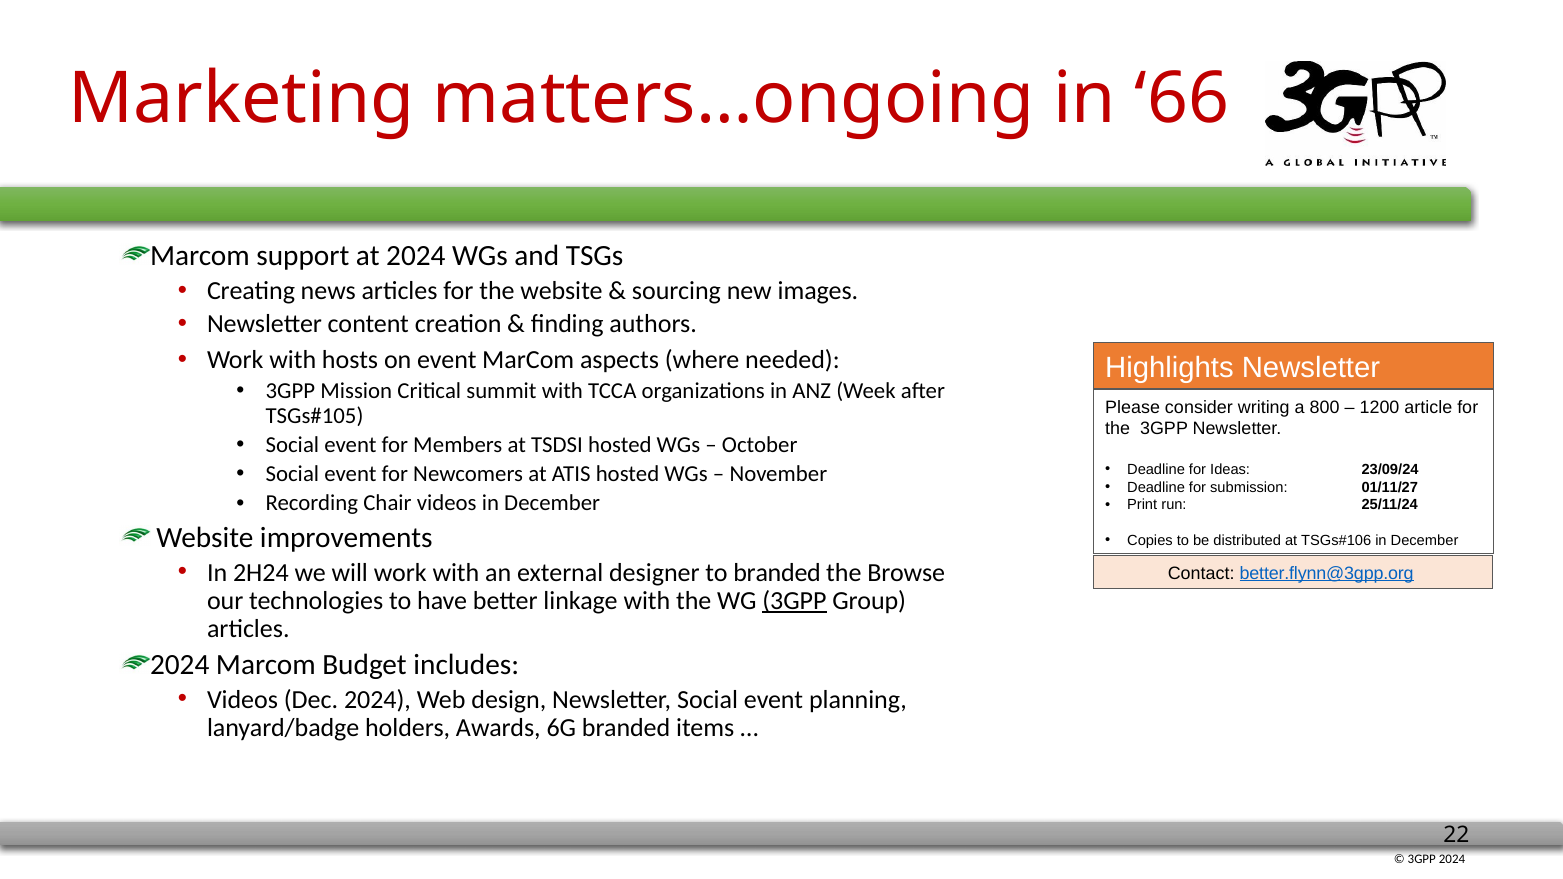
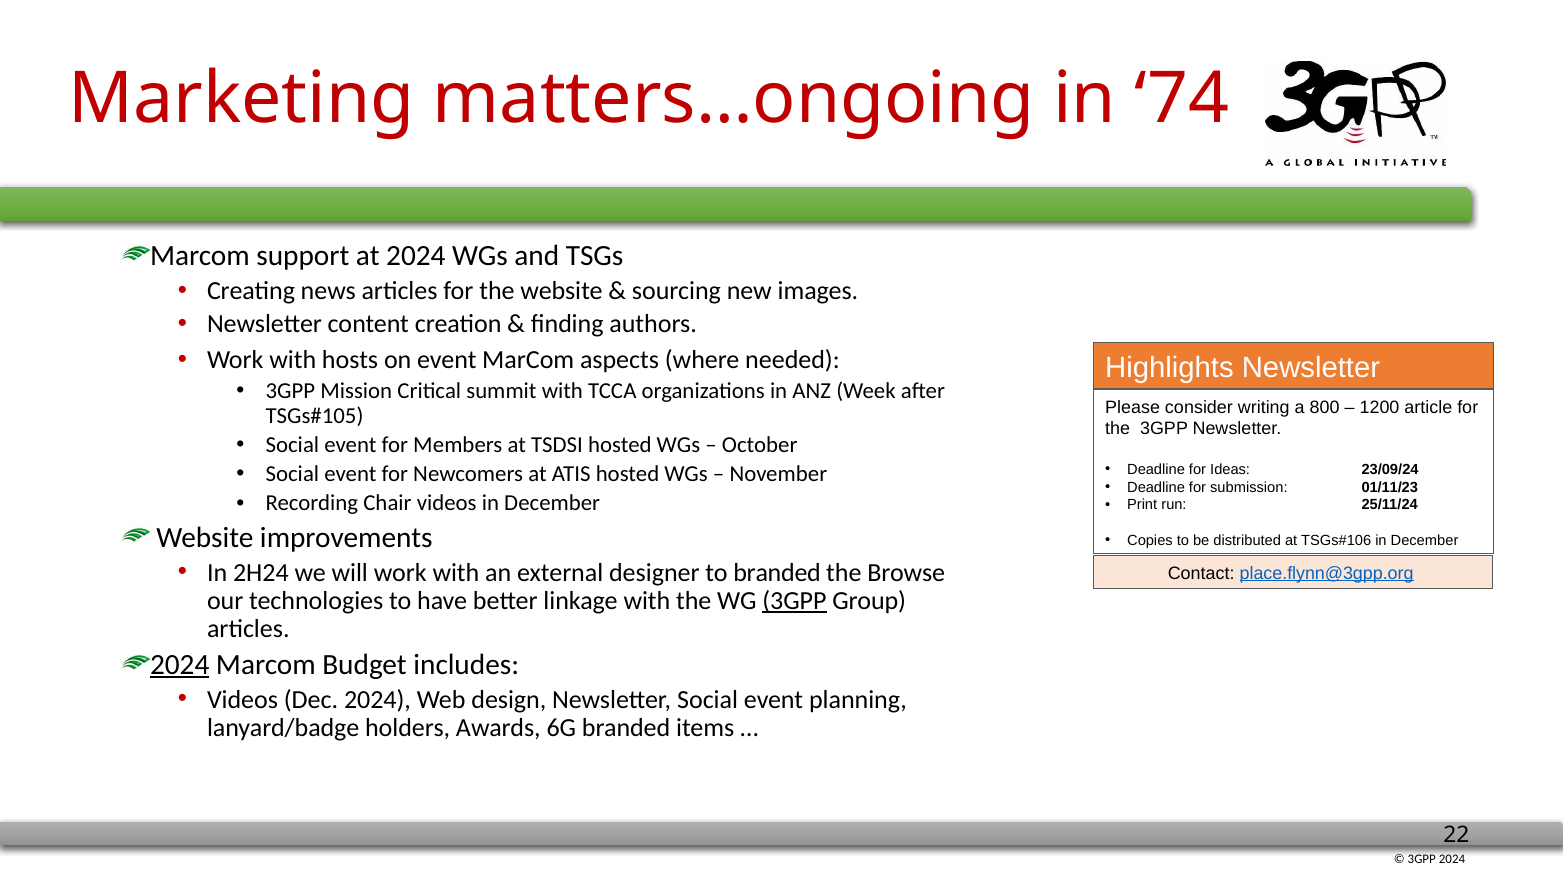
66: 66 -> 74
01/11/27: 01/11/27 -> 01/11/23
better.flynn@3gpp.org: better.flynn@3gpp.org -> place.flynn@3gpp.org
2024 at (180, 665) underline: none -> present
